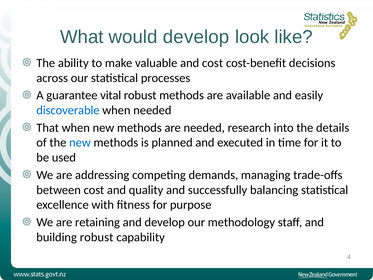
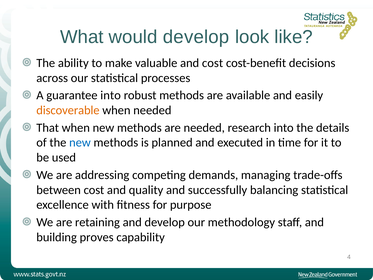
guarantee vital: vital -> into
discoverable colour: blue -> orange
building robust: robust -> proves
